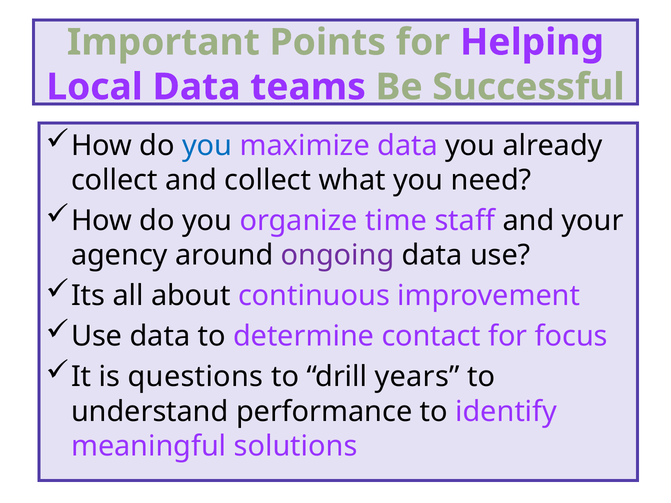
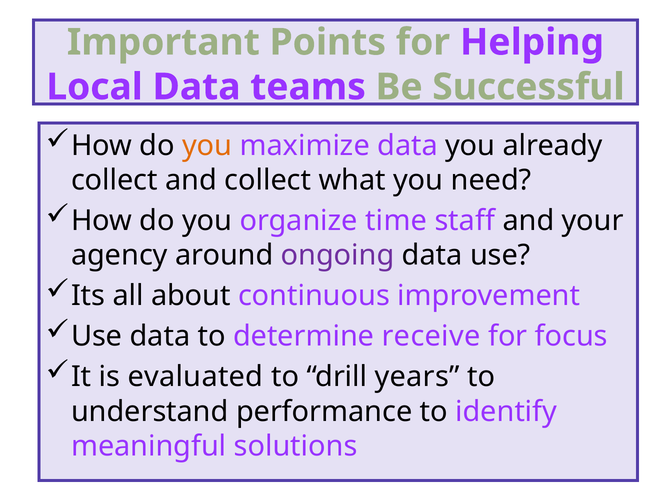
you at (207, 146) colour: blue -> orange
contact: contact -> receive
questions: questions -> evaluated
